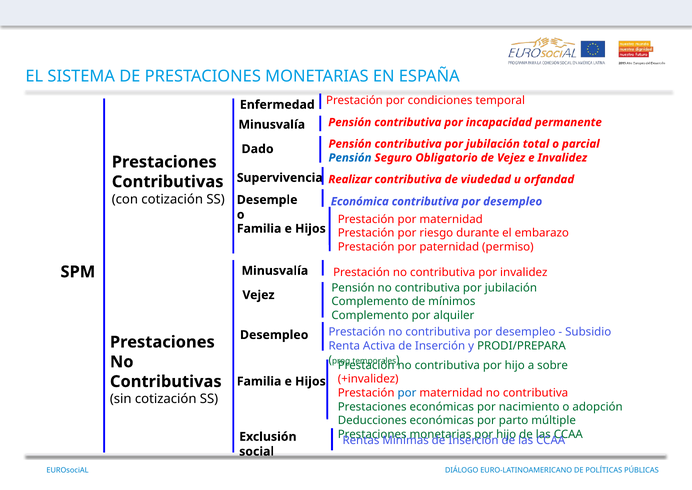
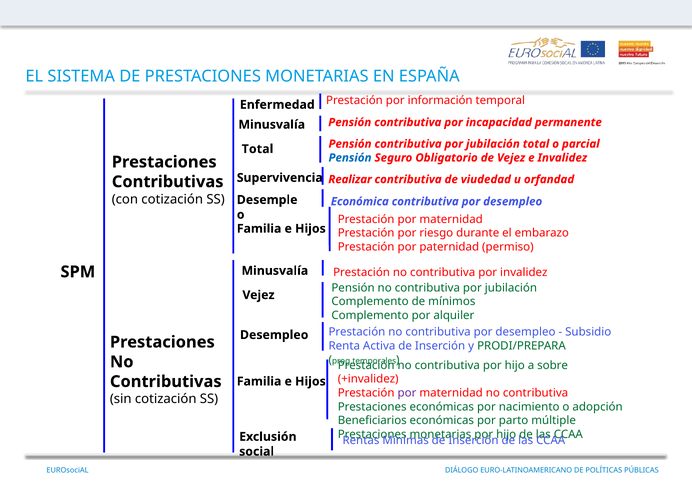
condiciones: condiciones -> información
Dado at (258, 149): Dado -> Total
por at (407, 393) colour: blue -> purple
Deducciones: Deducciones -> Beneficiarios
